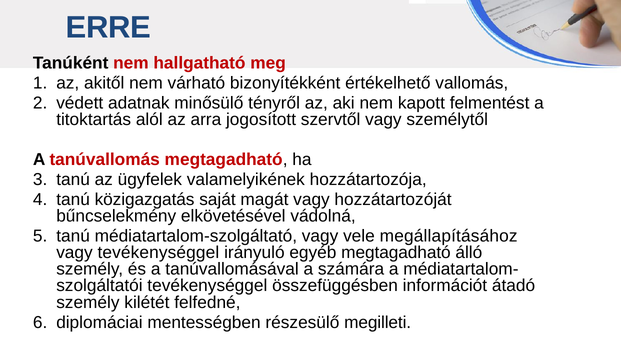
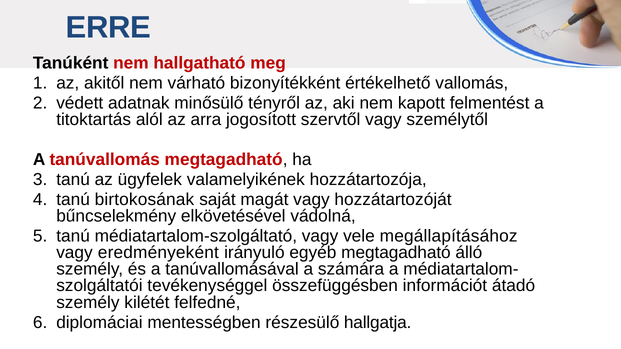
közigazgatás: közigazgatás -> birtokosának
vagy tevékenységgel: tevékenységgel -> eredményeként
megilleti: megilleti -> hallgatja
